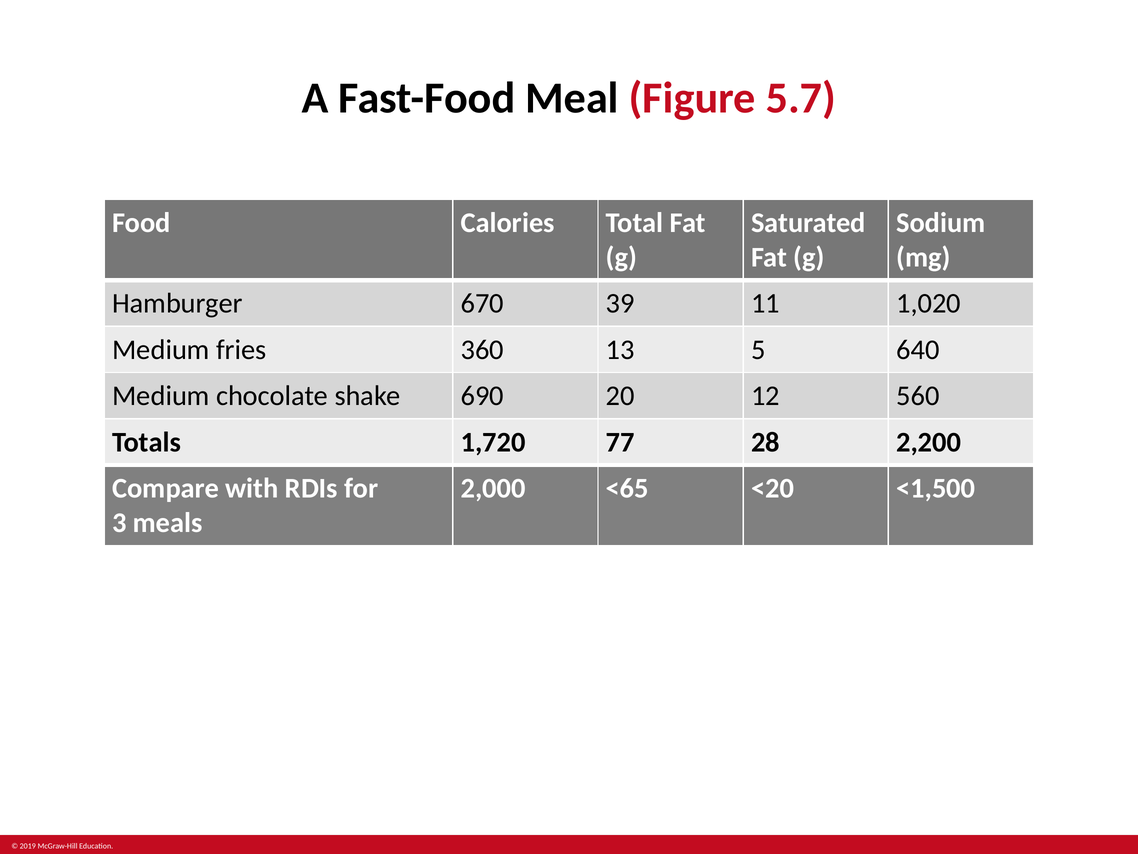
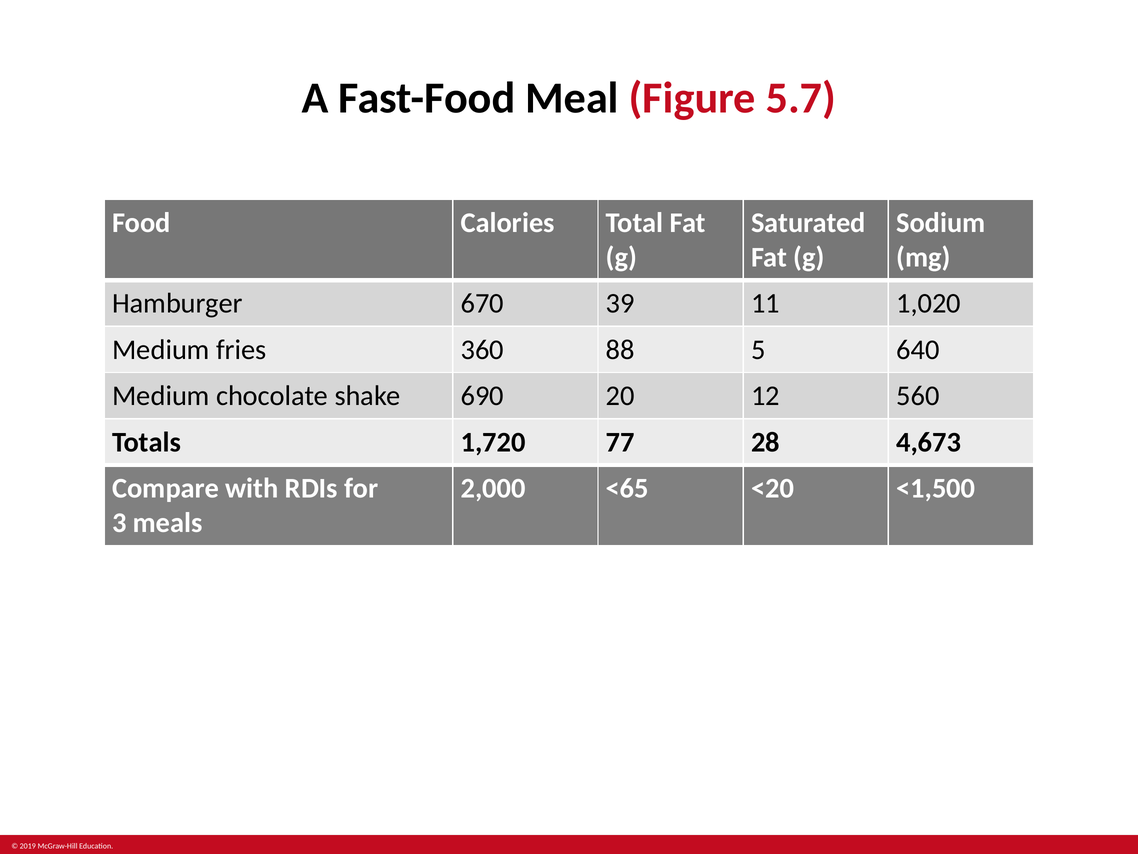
13: 13 -> 88
2,200: 2,200 -> 4,673
